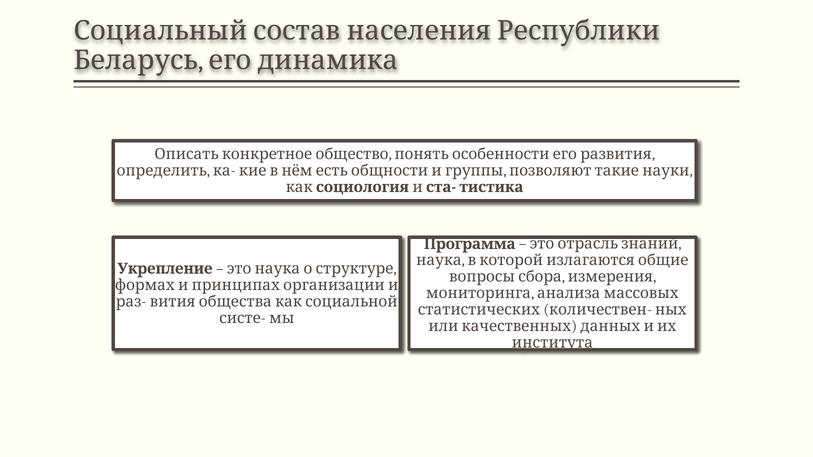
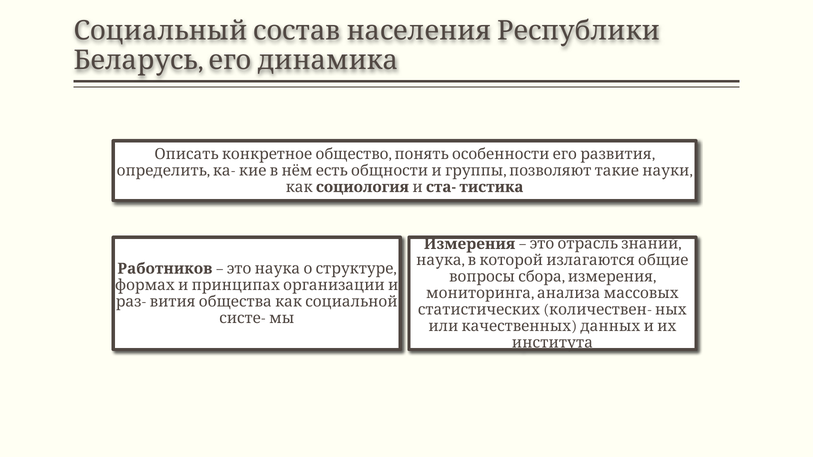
Программа at (470, 244): Программа -> Измерения
Укрепление: Укрепление -> Работников
